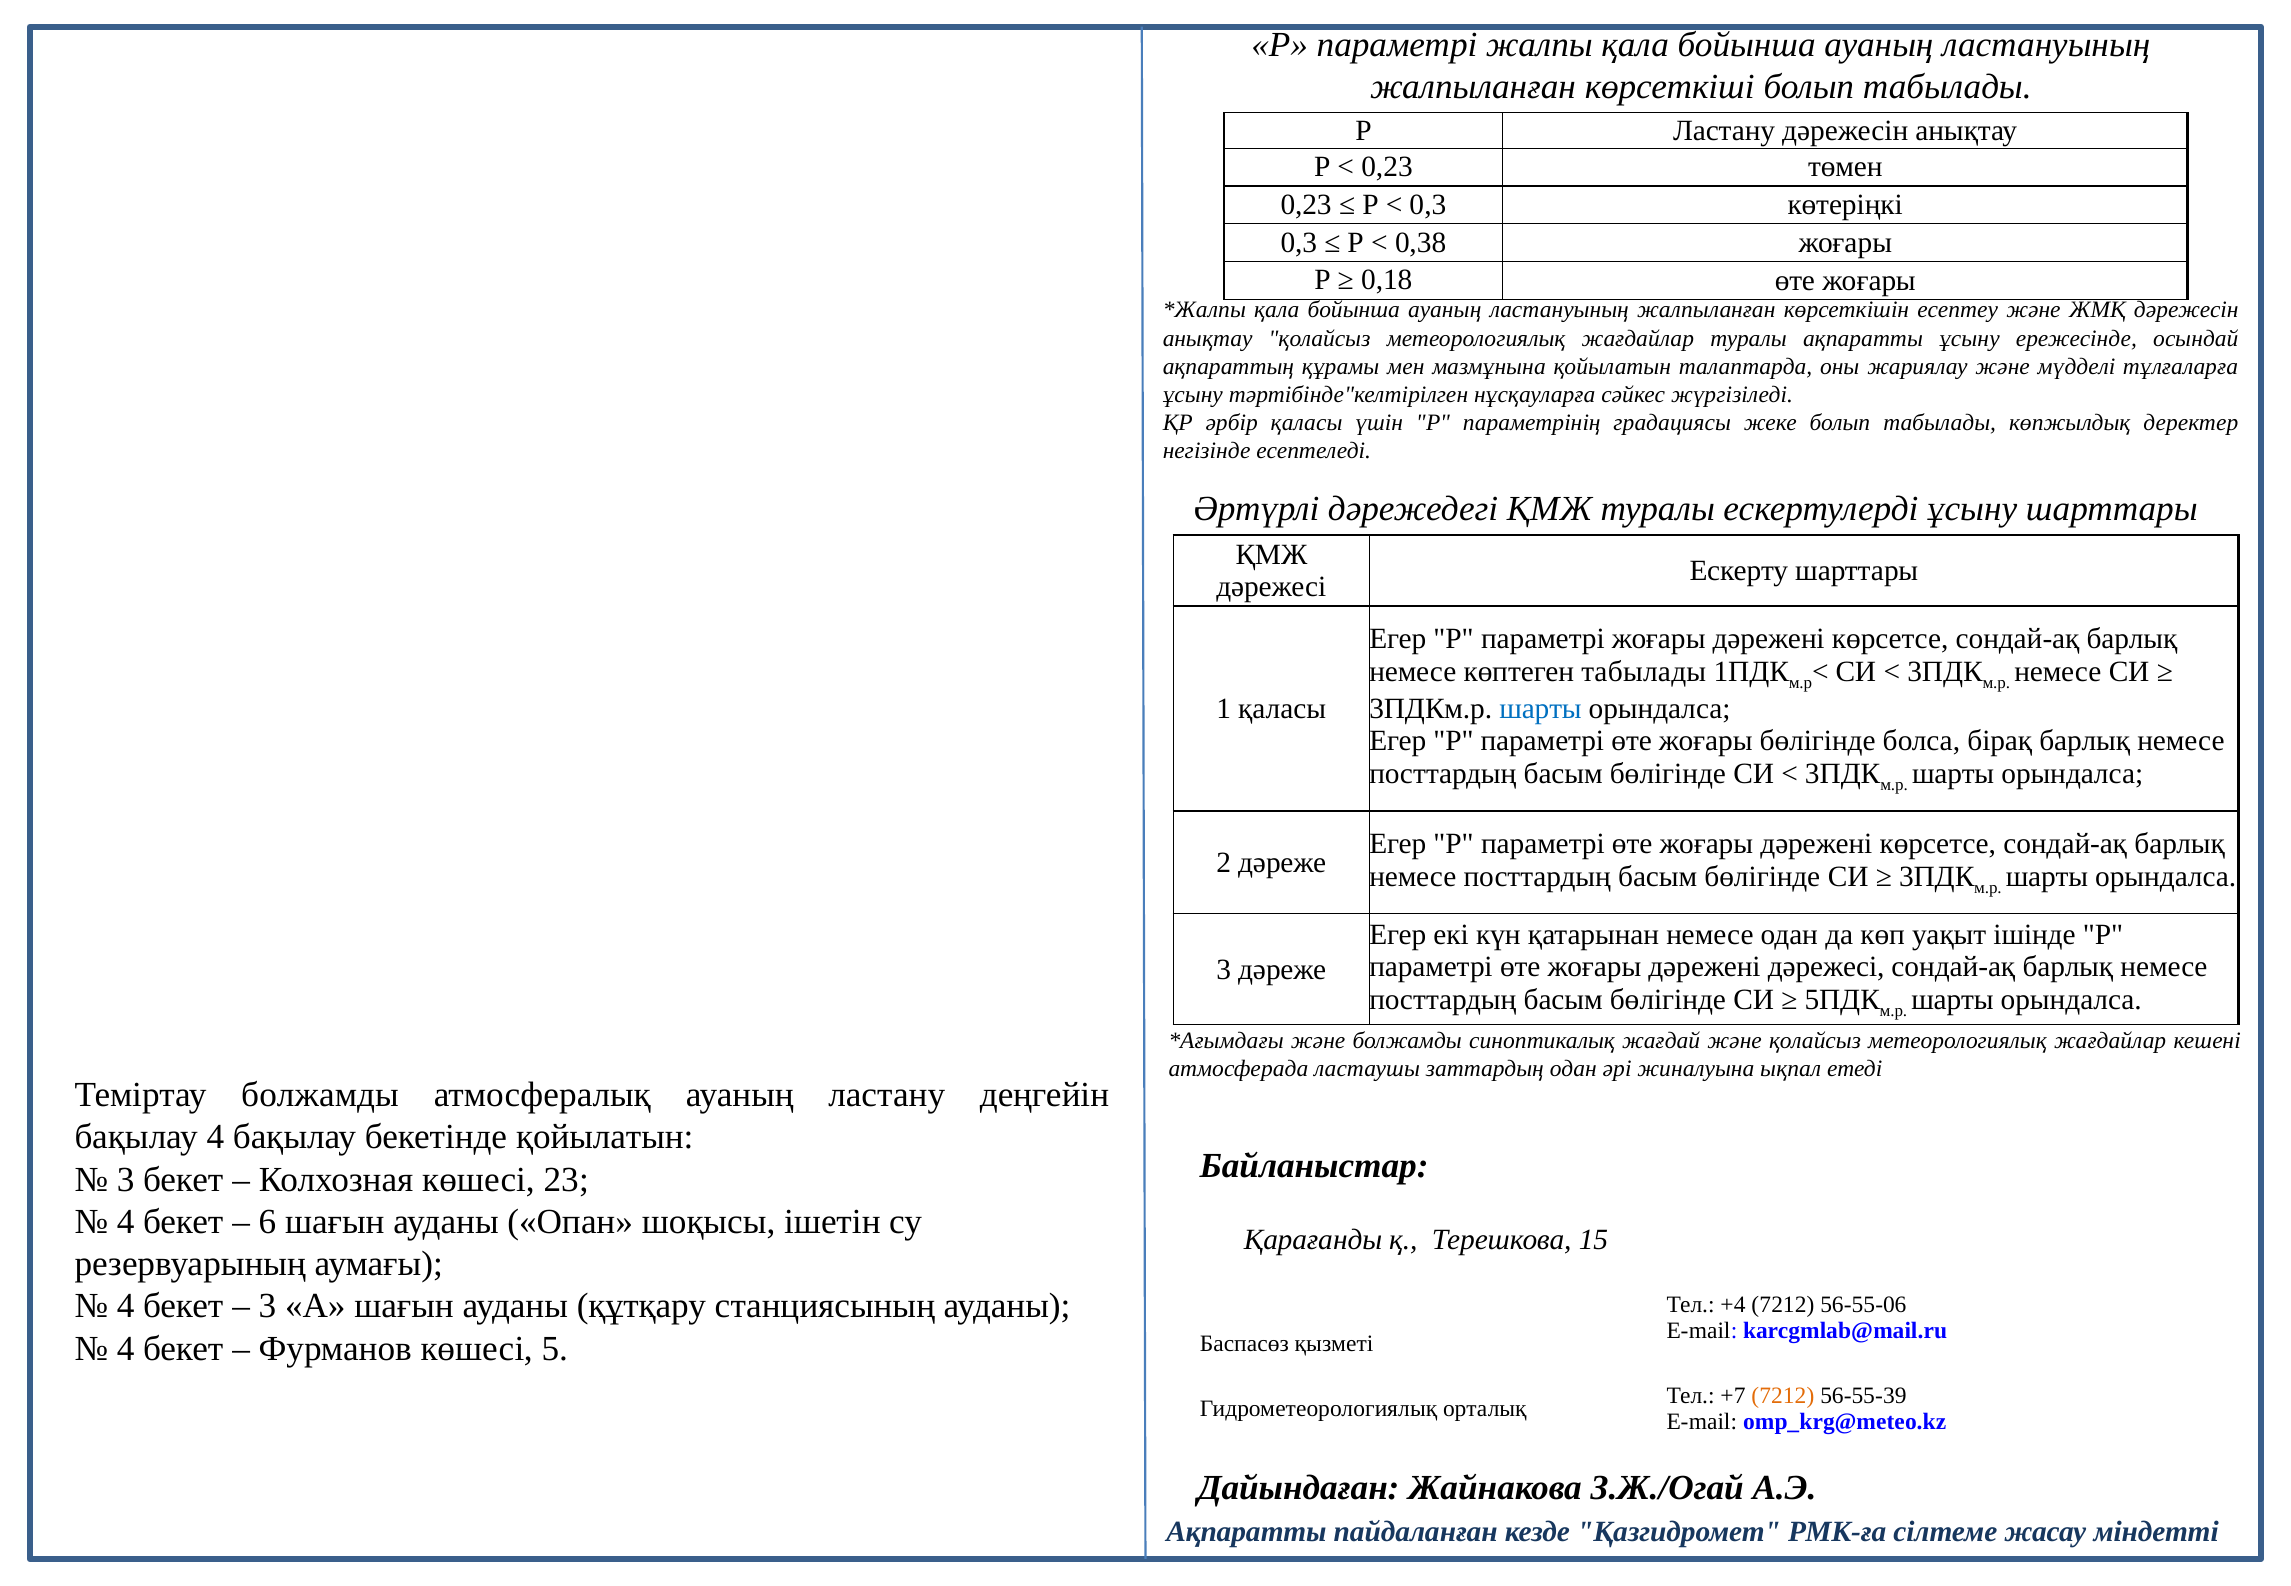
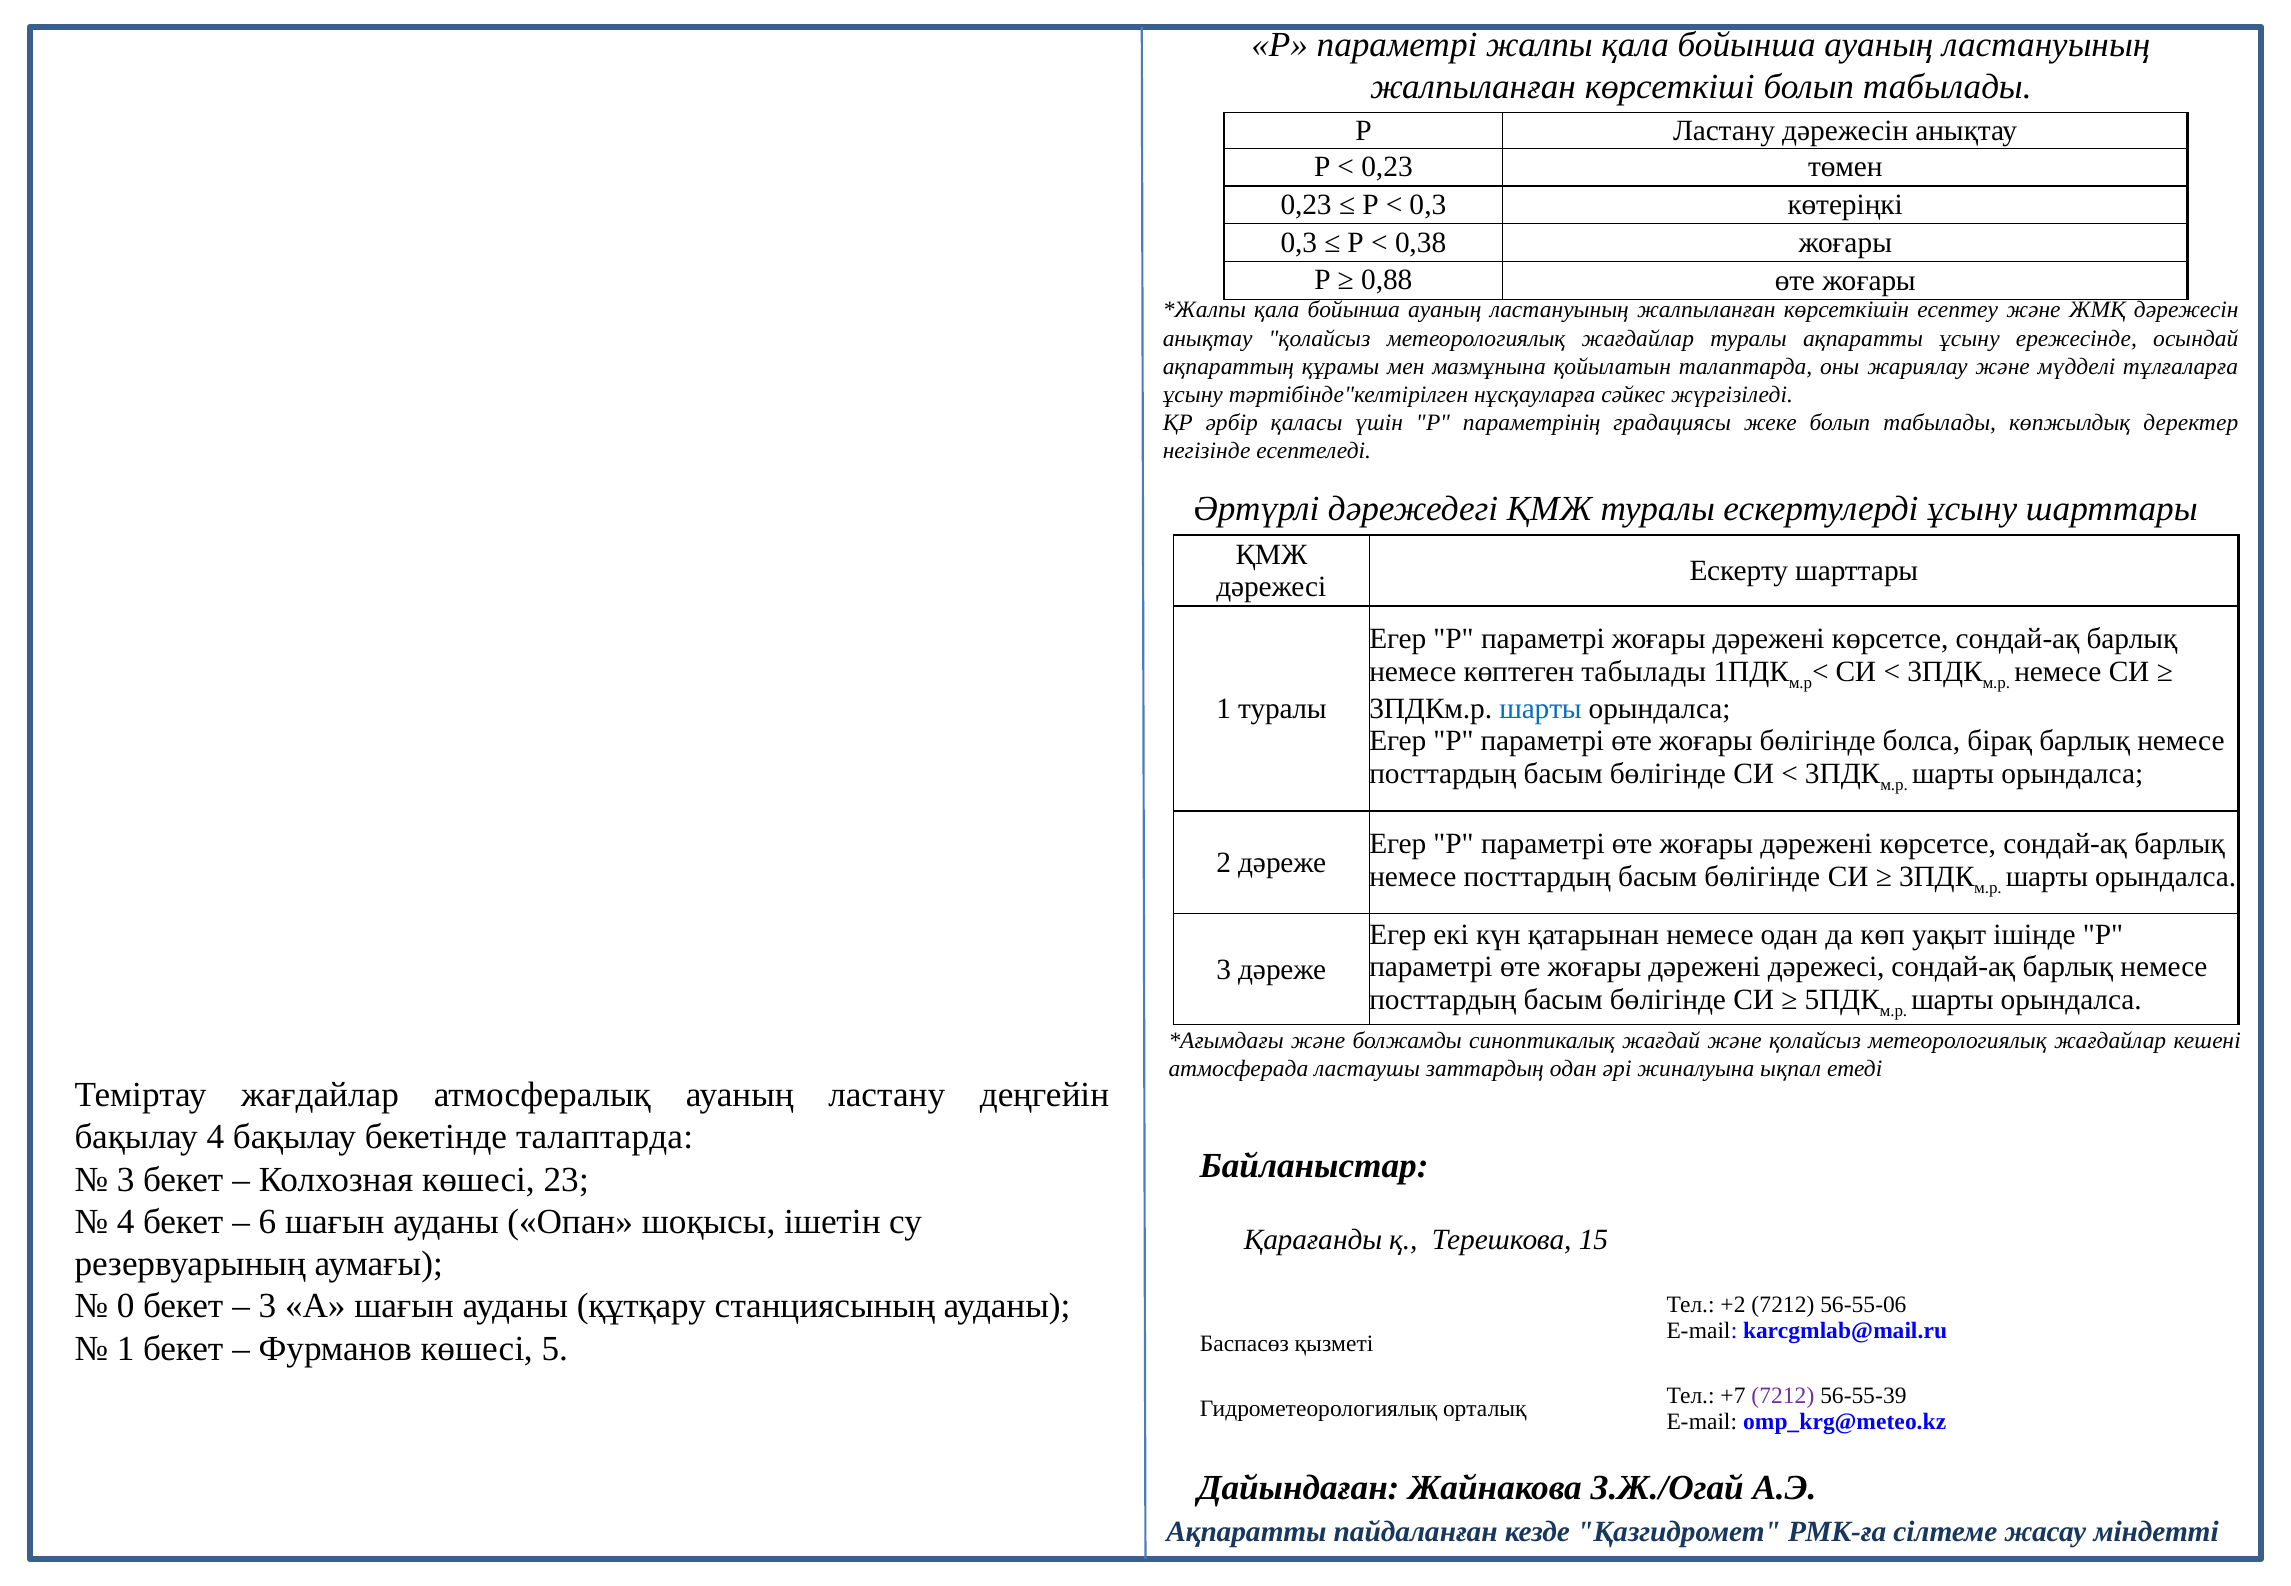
0,18: 0,18 -> 0,88
1 қаласы: қаласы -> туралы
Теміртау болжамды: болжамды -> жағдайлар
бекетінде қойылатын: қойылатын -> талаптарда
4 at (126, 1306): 4 -> 0
+4: +4 -> +2
4 at (126, 1349): 4 -> 1
7212 at (1783, 1396) colour: orange -> purple
